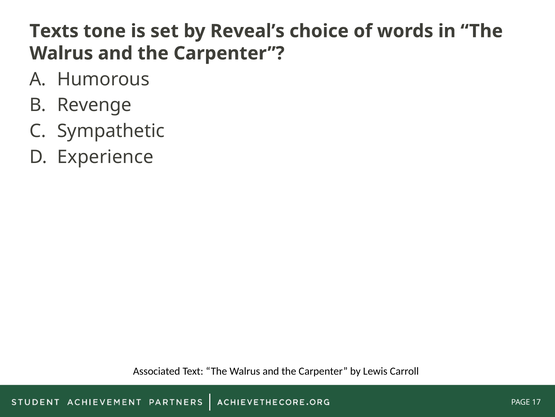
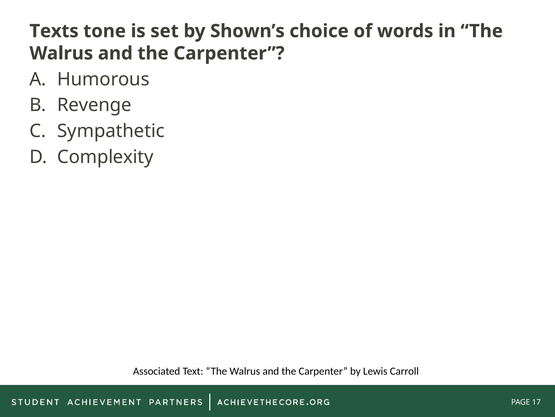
Reveal’s: Reveal’s -> Shown’s
Experience: Experience -> Complexity
